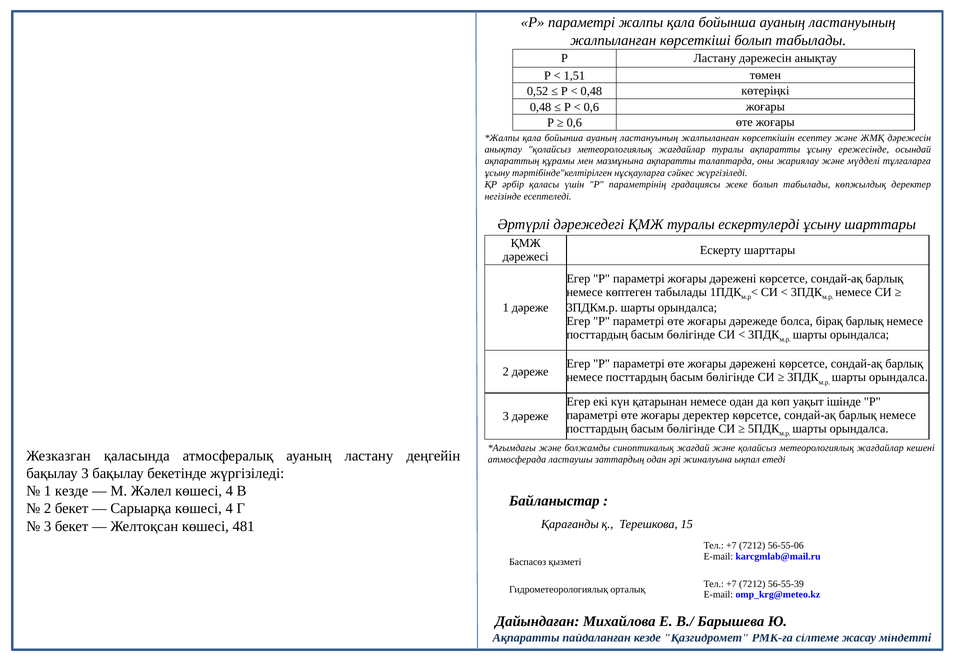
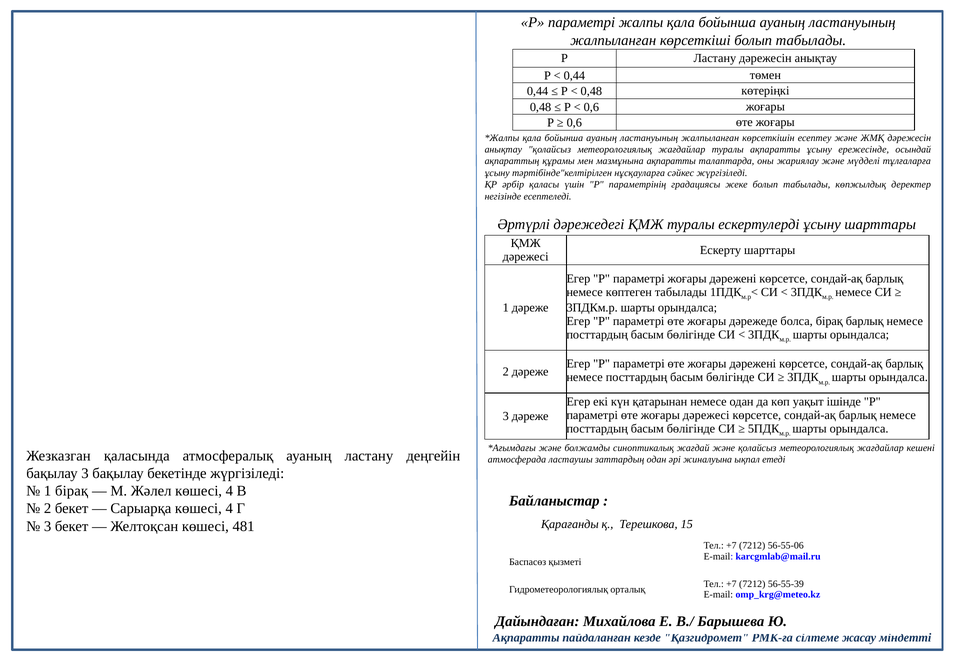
1,51 at (574, 76): 1,51 -> 0,44
0,52 at (538, 91): 0,52 -> 0,44
жоғары деректер: деректер -> дәрежесі
1 кезде: кезде -> бірақ
